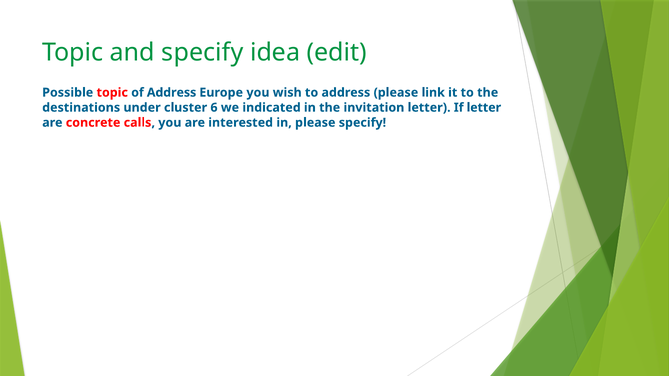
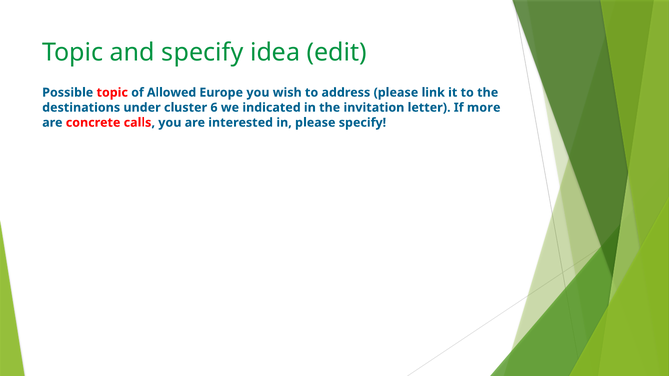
of Address: Address -> Allowed
If letter: letter -> more
